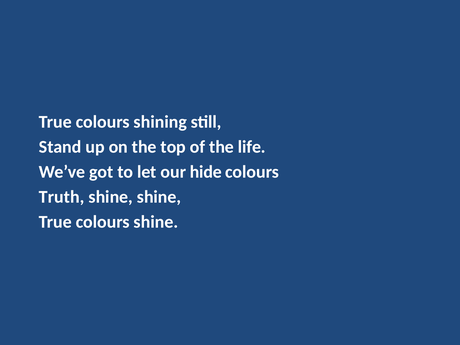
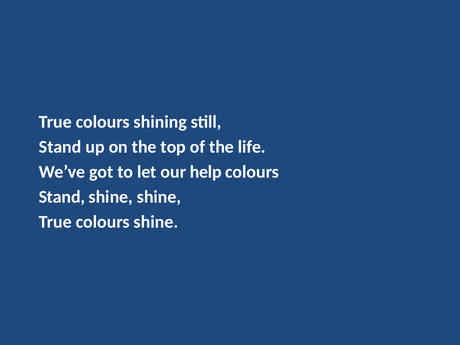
hide: hide -> help
Truth at (62, 197): Truth -> Stand
